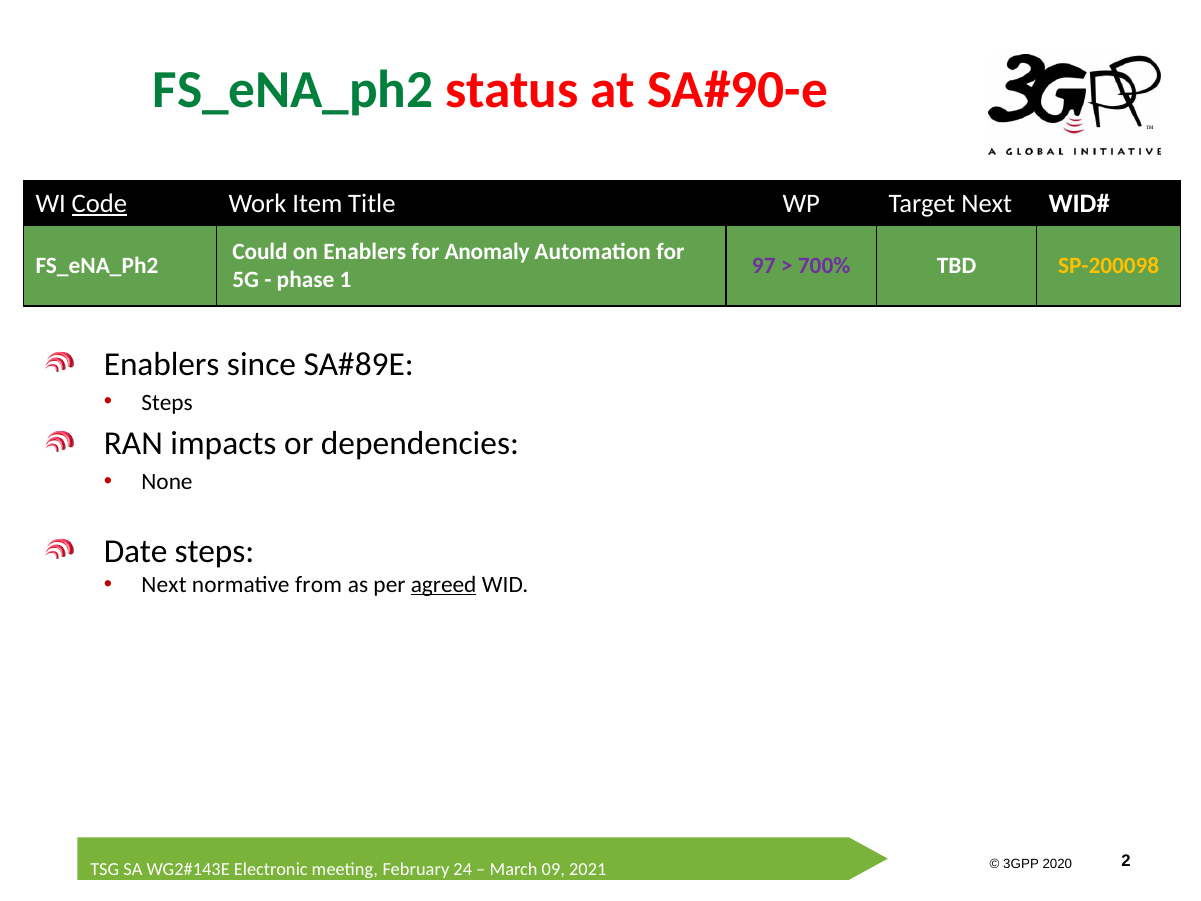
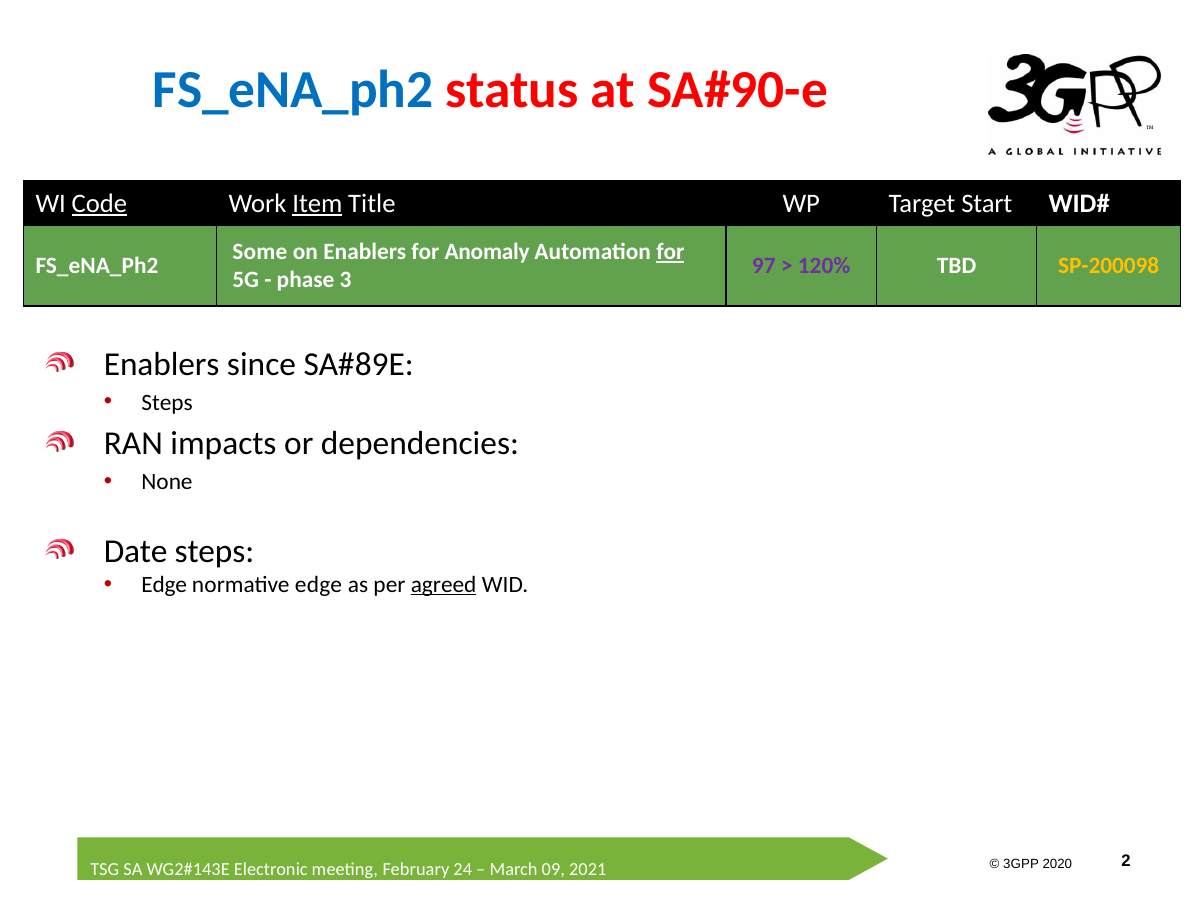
FS_eNA_ph2 at (293, 90) colour: green -> blue
Item underline: none -> present
Target Next: Next -> Start
Could: Could -> Some
for at (670, 252) underline: none -> present
700%: 700% -> 120%
1: 1 -> 3
Next at (164, 585): Next -> Edge
normative from: from -> edge
